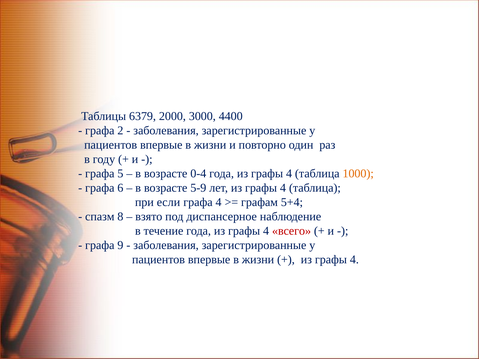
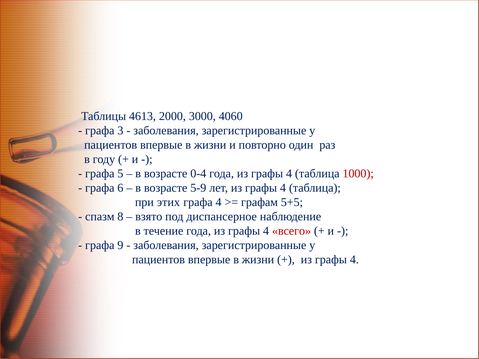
6379: 6379 -> 4613
4400: 4400 -> 4060
2: 2 -> 3
1000 colour: orange -> red
если: если -> этих
5+4: 5+4 -> 5+5
